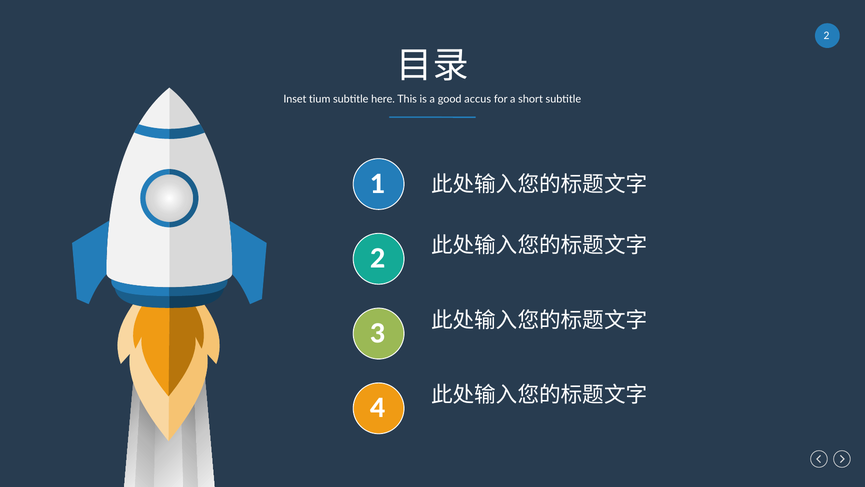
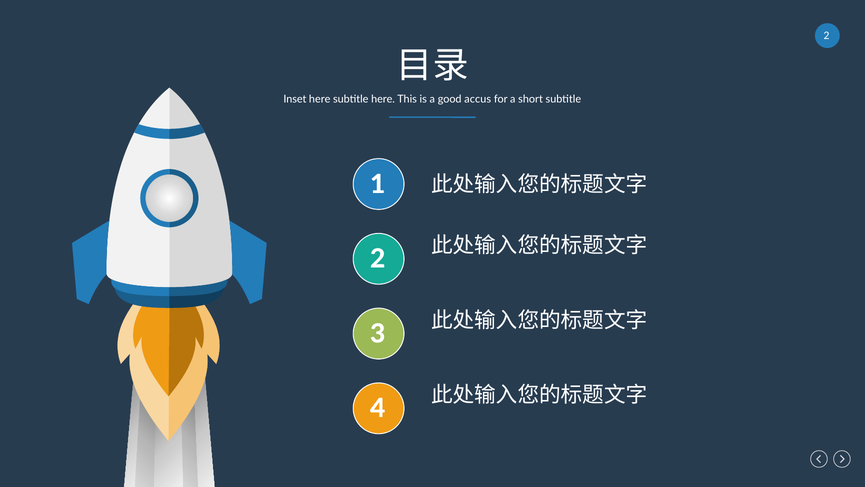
Inset tium: tium -> here
